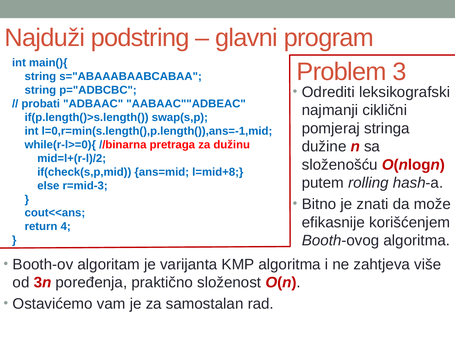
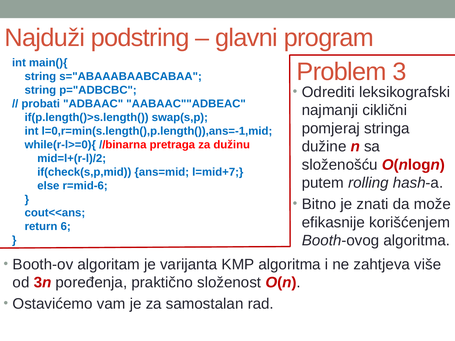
l=mid+8: l=mid+8 -> l=mid+7
r=mid-3: r=mid-3 -> r=mid-6
4: 4 -> 6
